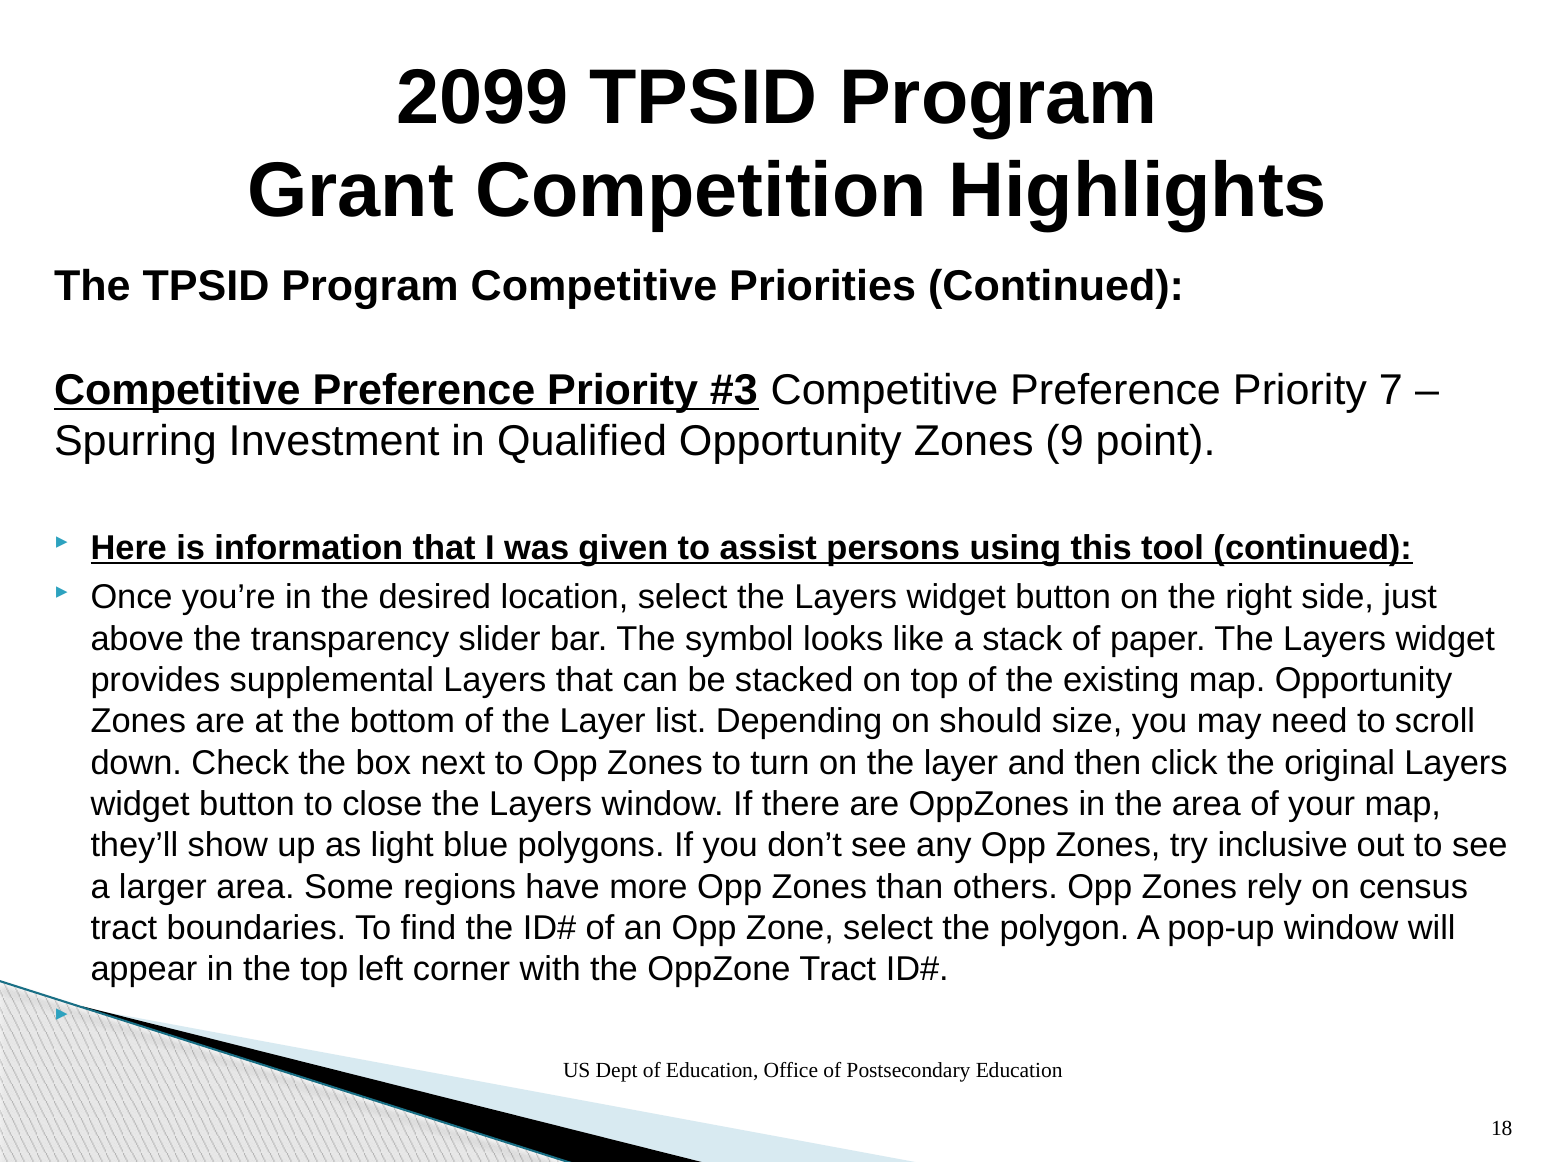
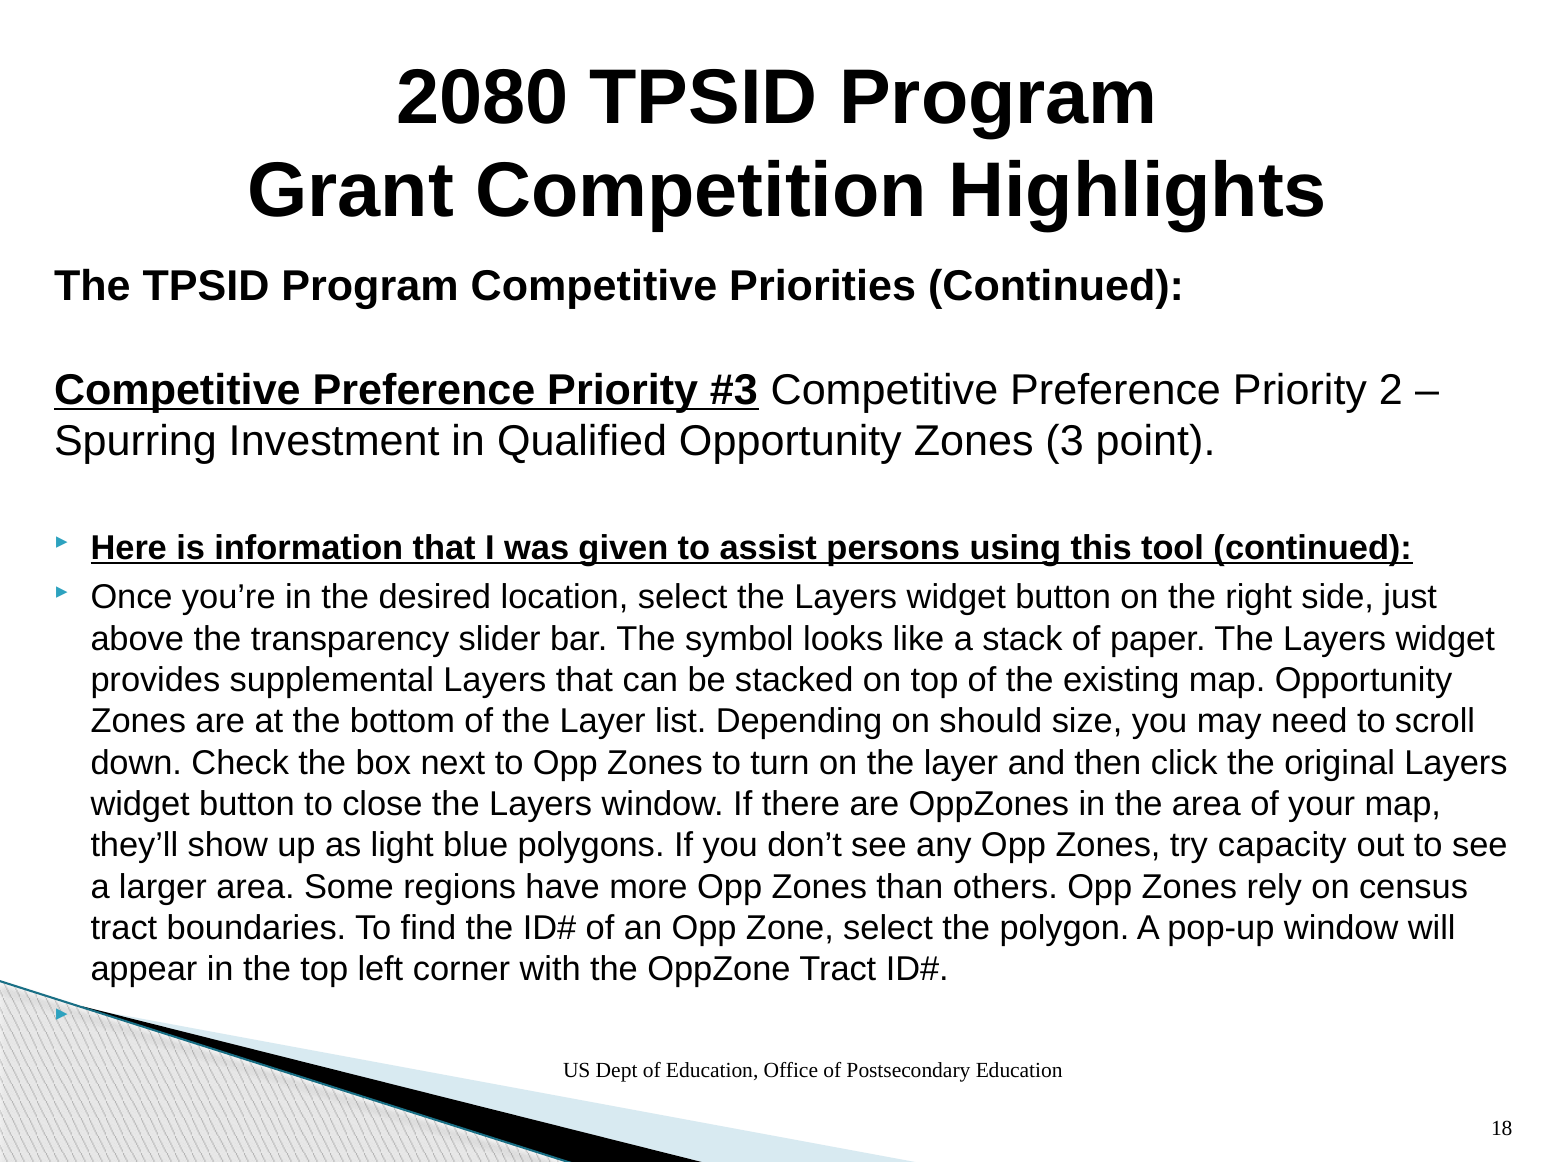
2099: 2099 -> 2080
7: 7 -> 2
9: 9 -> 3
inclusive: inclusive -> capacity
